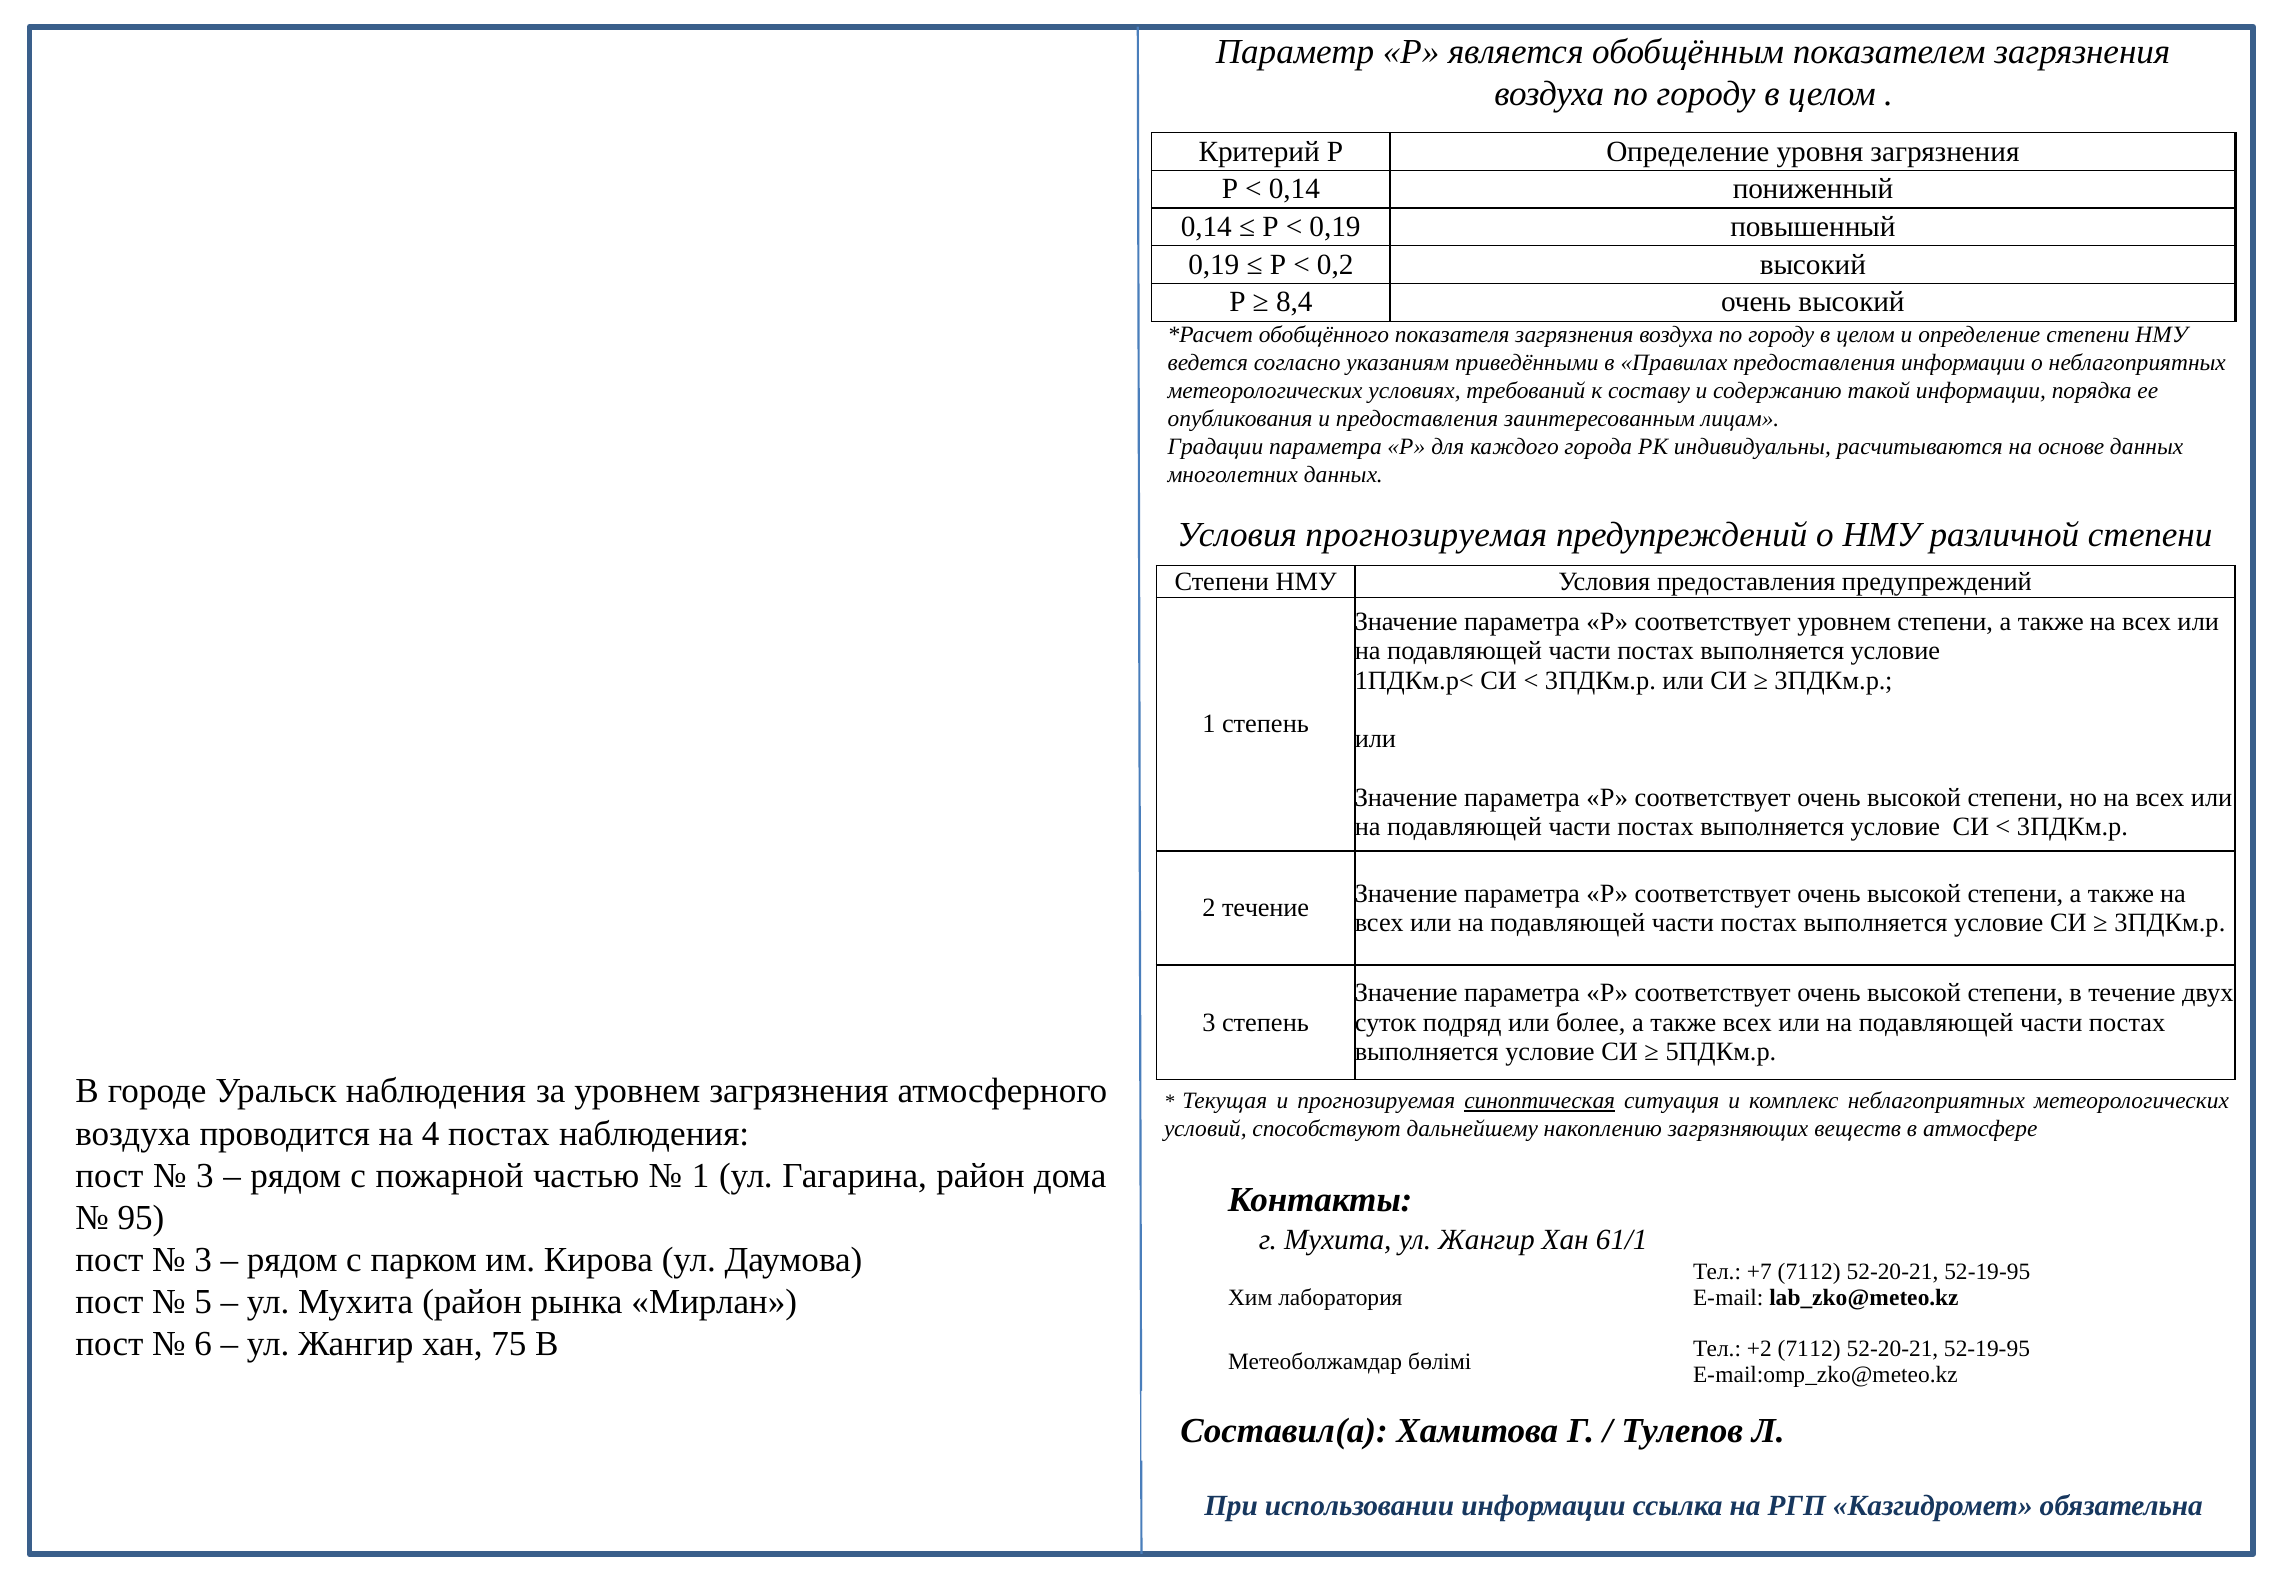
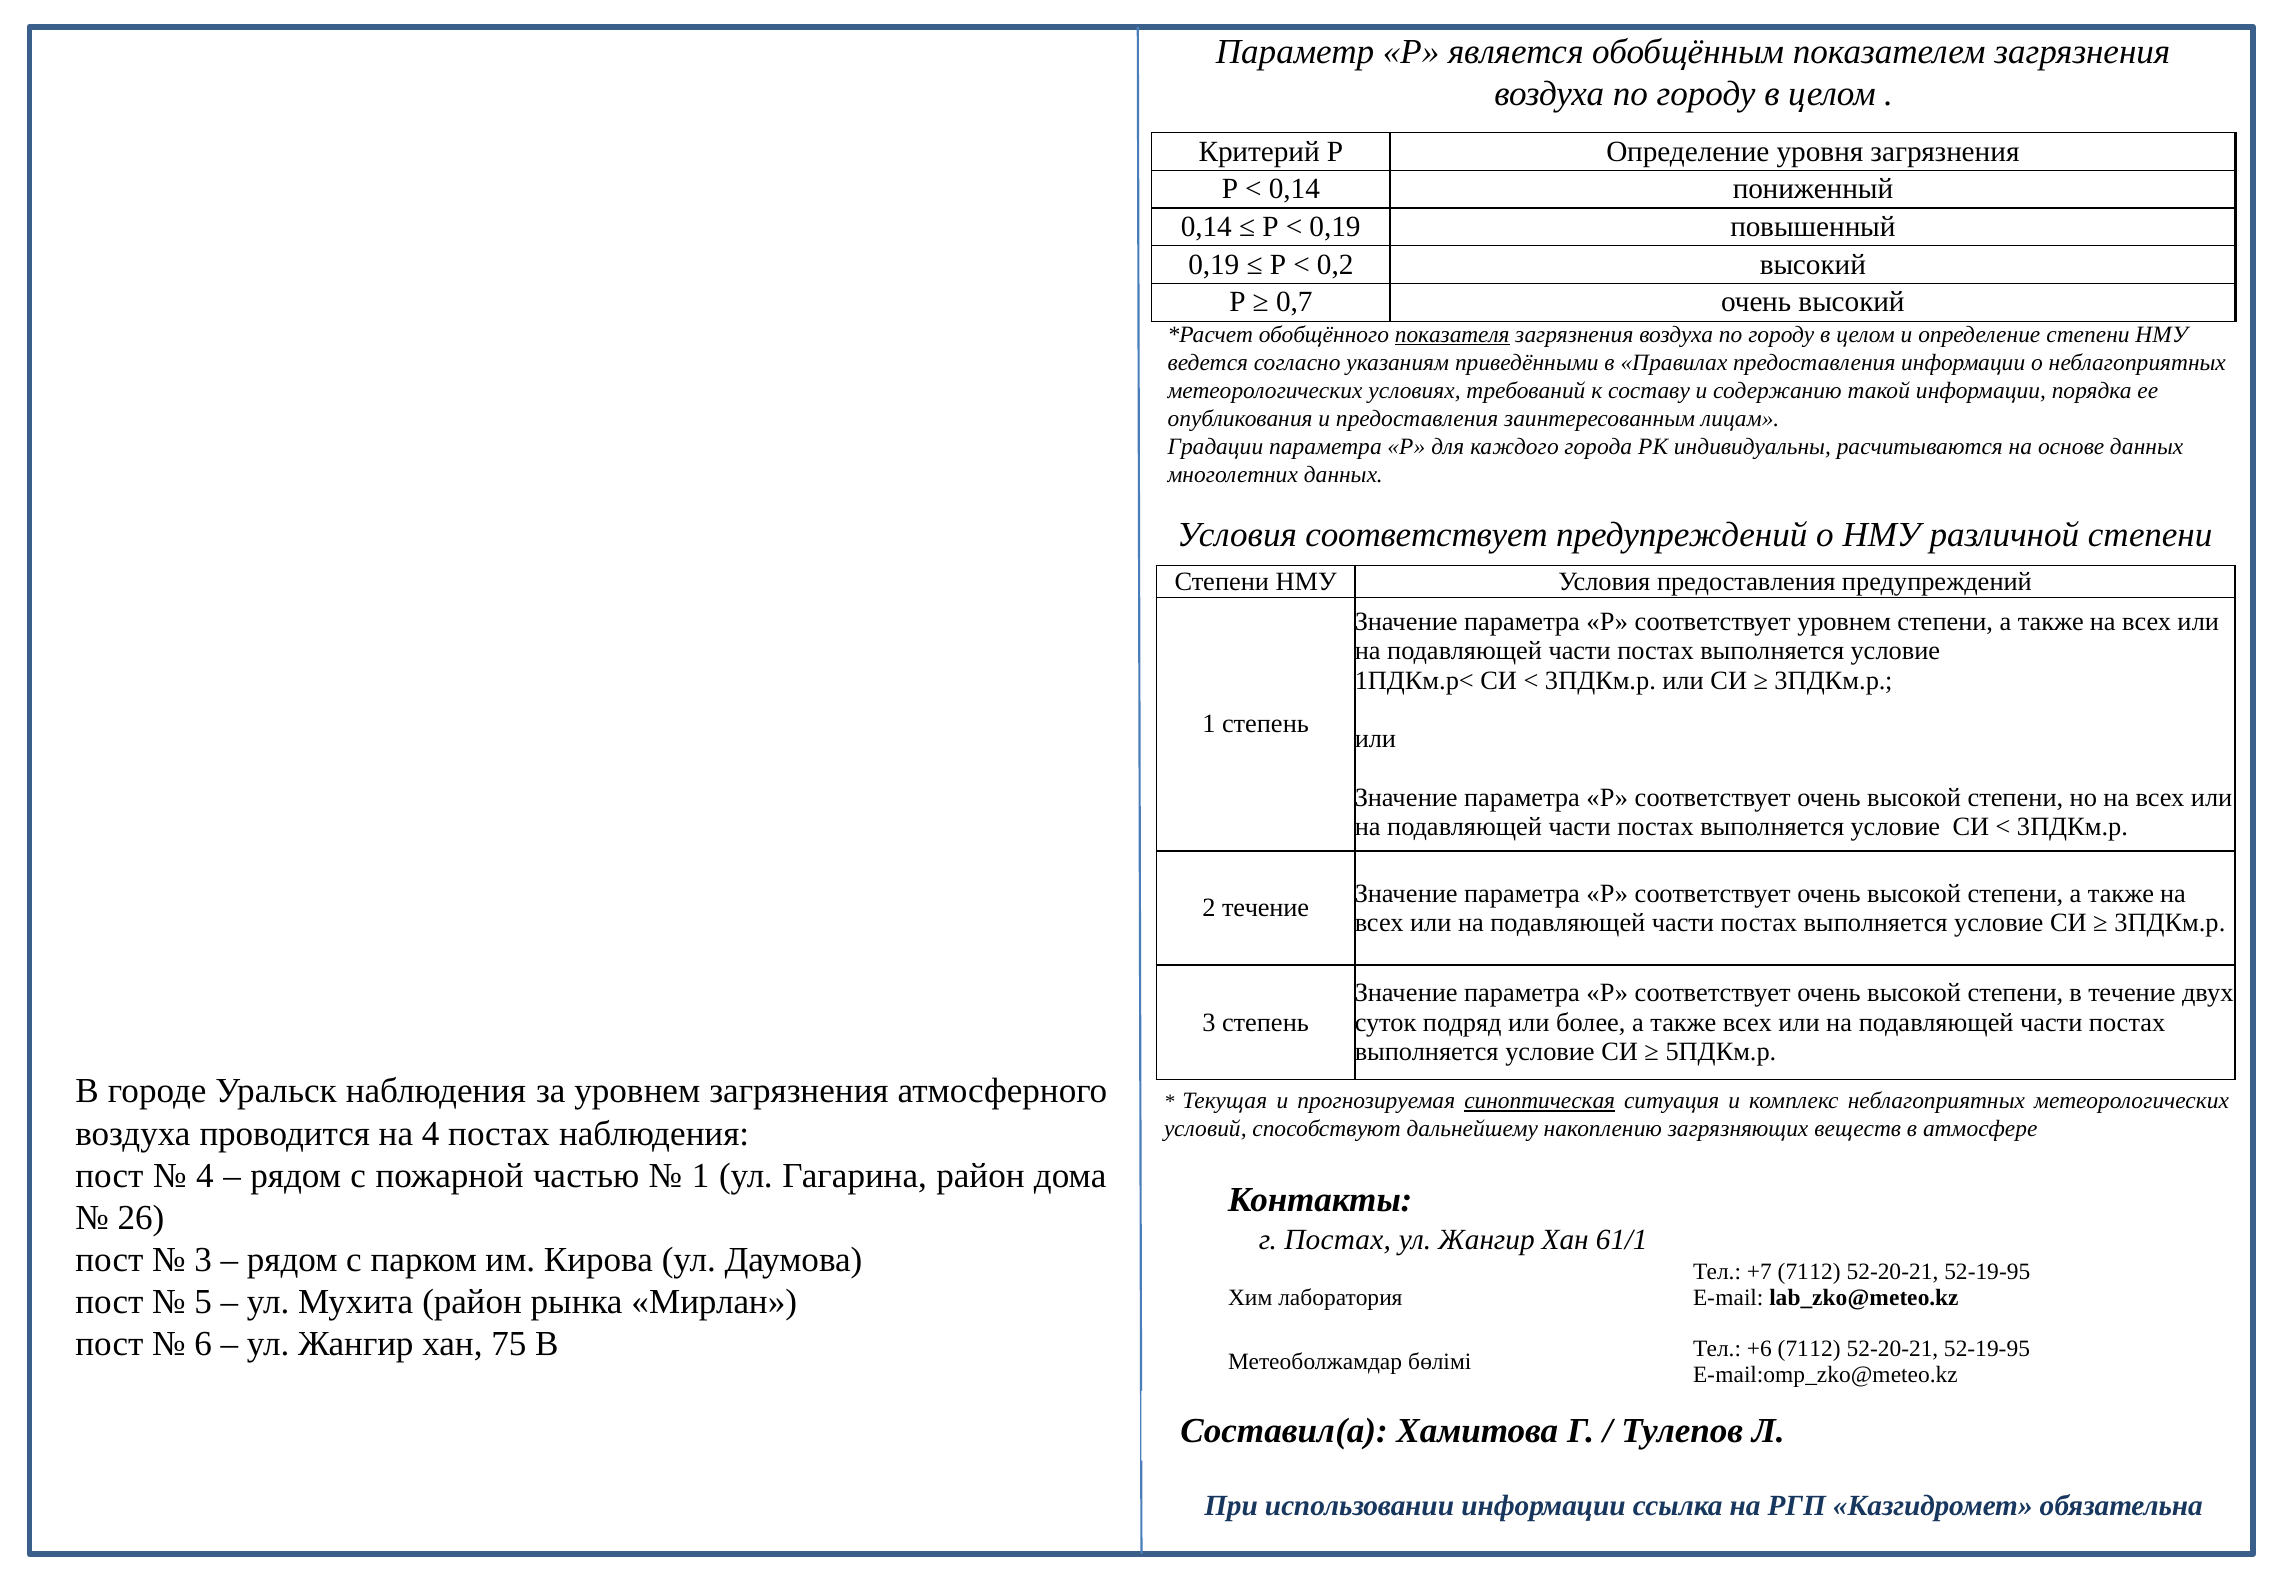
8,4: 8,4 -> 0,7
показателя underline: none -> present
Условия прогнозируемая: прогнозируемая -> соответствует
3 at (205, 1175): 3 -> 4
95: 95 -> 26
г Мухита: Мухита -> Постах
+2: +2 -> +6
